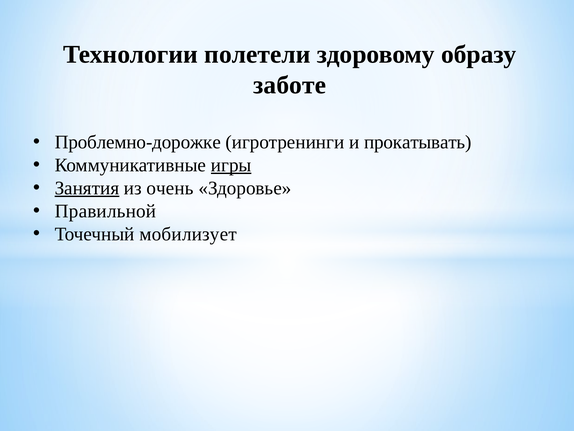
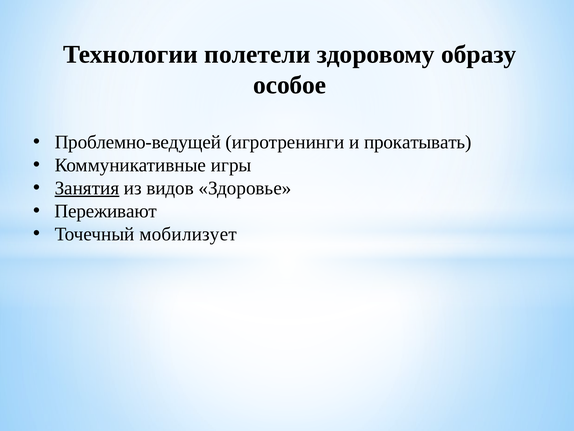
заботе: заботе -> особое
Проблемно-дорожке: Проблемно-дорожке -> Проблемно-ведущей
игры underline: present -> none
очень: очень -> видов
Правильной: Правильной -> Переживают
